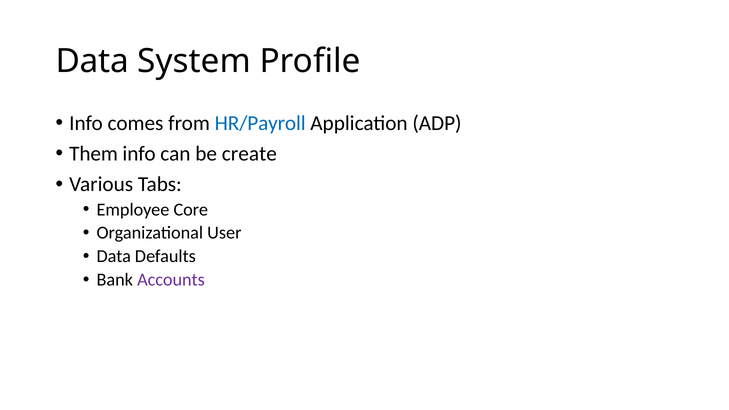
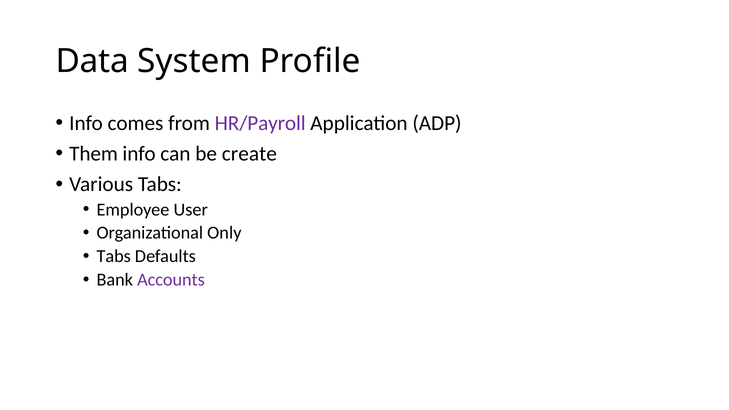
HR/Payroll colour: blue -> purple
Core: Core -> User
User: User -> Only
Data at (114, 256): Data -> Tabs
